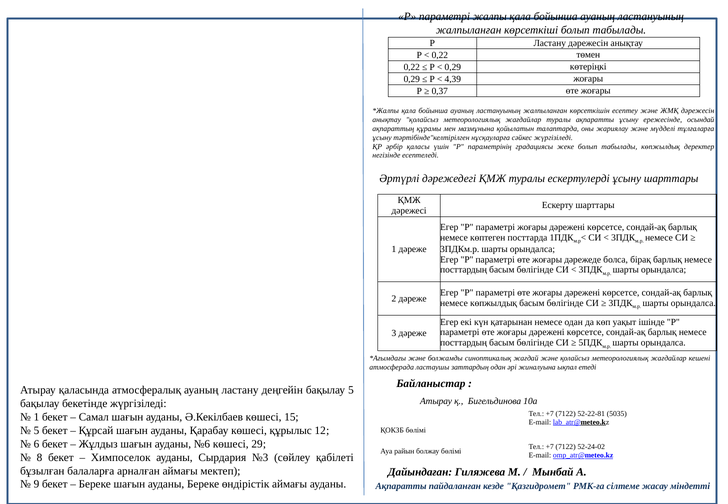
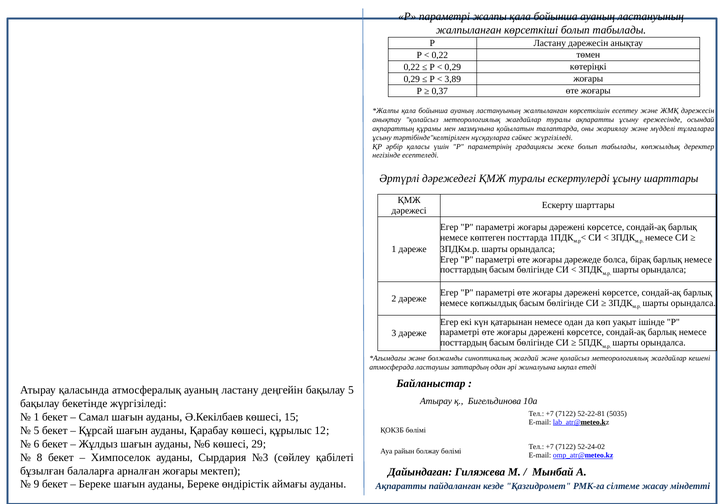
4,39: 4,39 -> 3,89
арналған аймағы: аймағы -> жоғары
